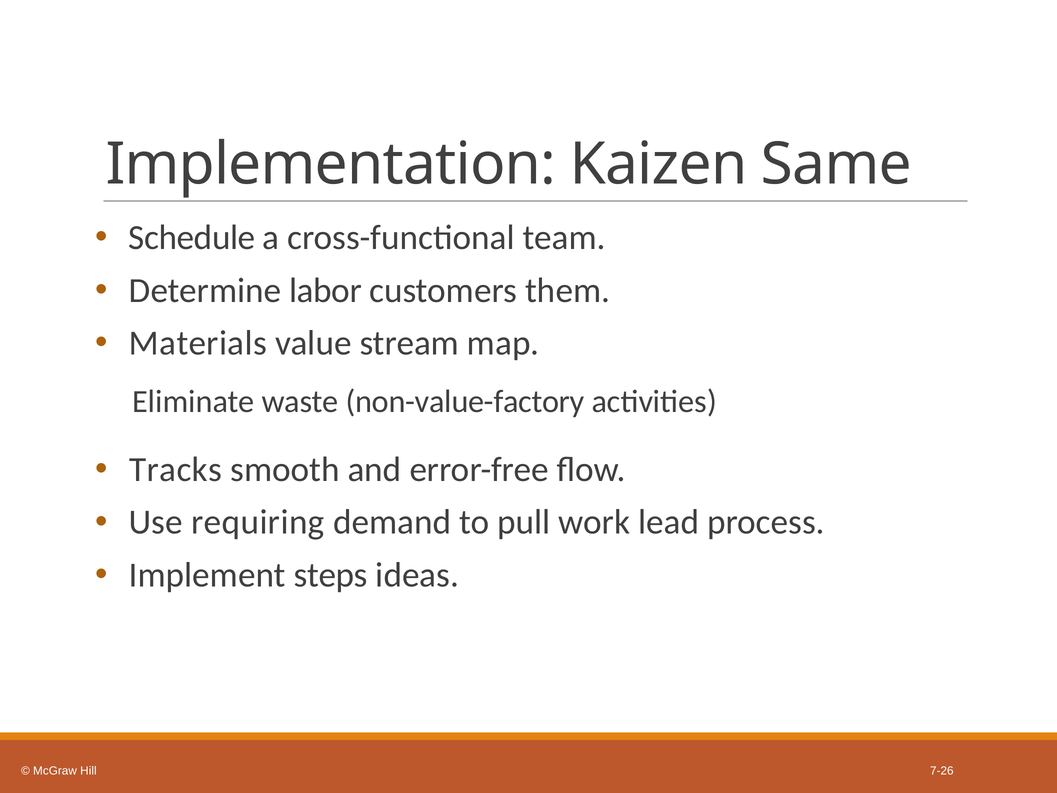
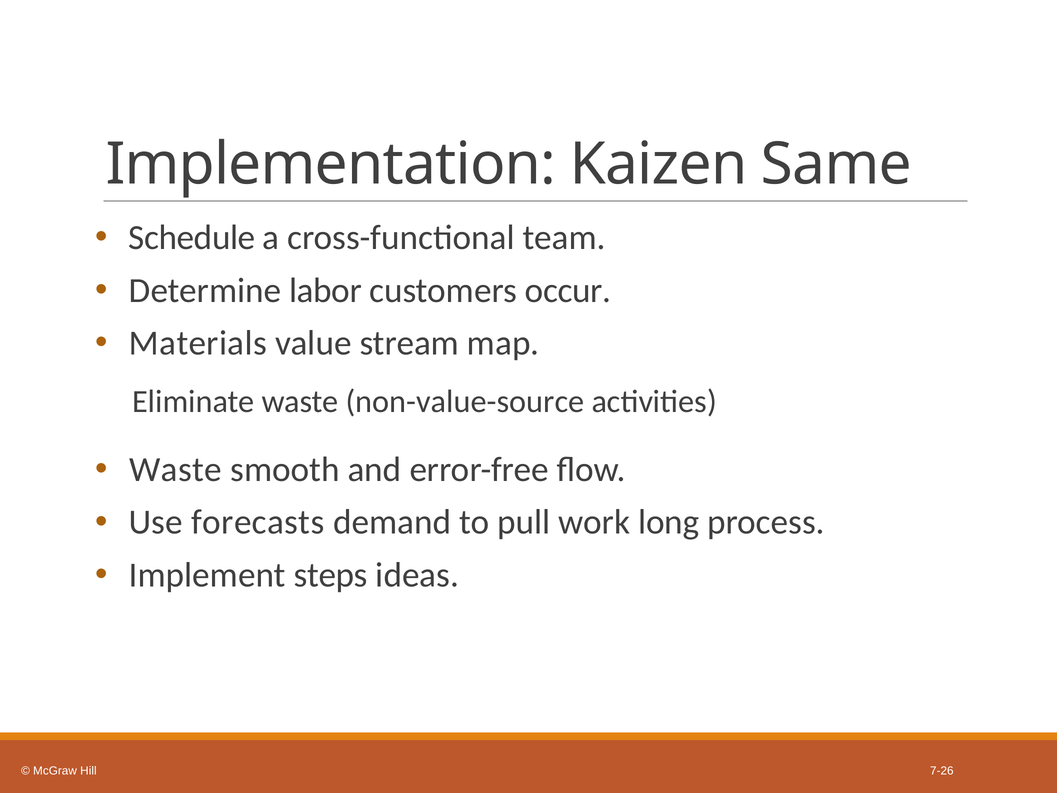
them: them -> occur
non-value-factory: non-value-factory -> non-value-source
Tracks at (176, 469): Tracks -> Waste
requiring: requiring -> forecasts
lead: lead -> long
